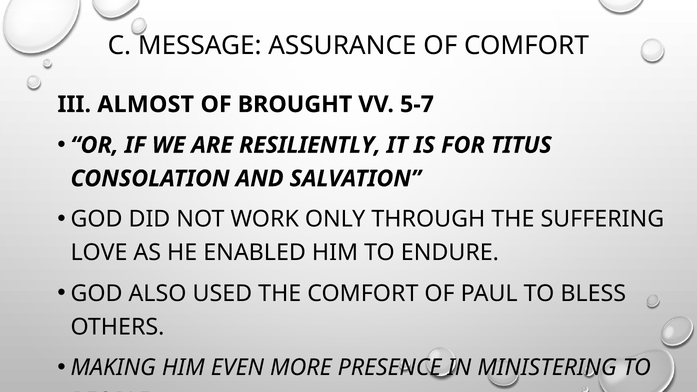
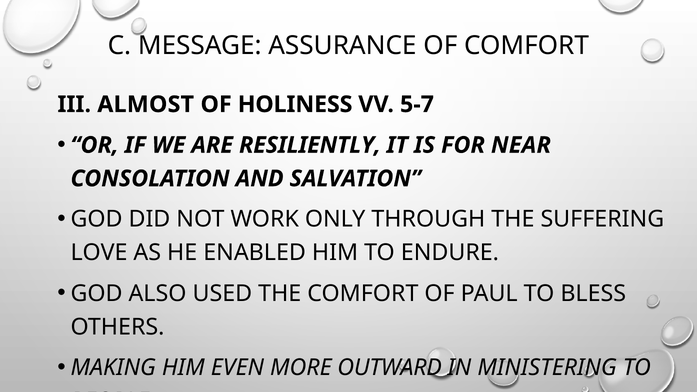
BROUGHT: BROUGHT -> HOLINESS
TITUS: TITUS -> NEAR
PRESENCE: PRESENCE -> OUTWARD
